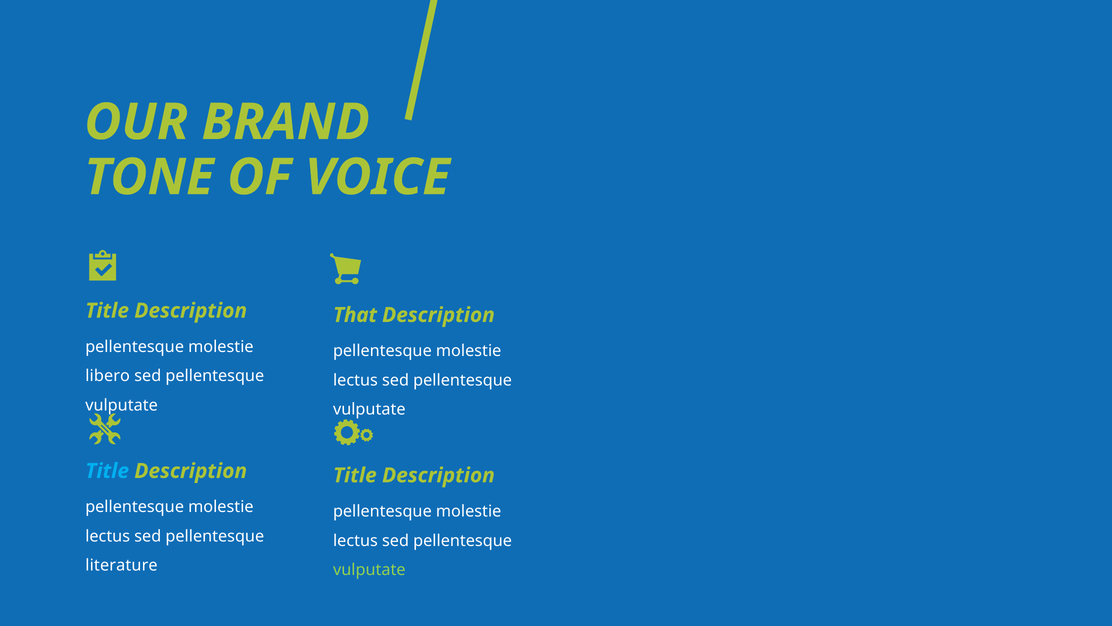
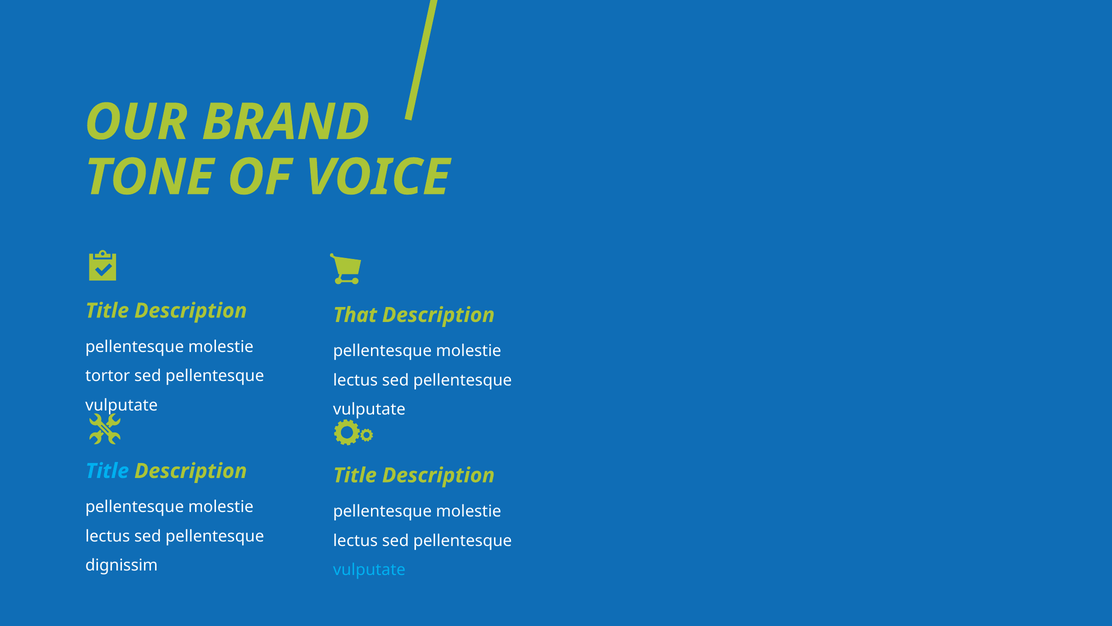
libero: libero -> tortor
literature: literature -> dignissim
vulputate at (369, 569) colour: light green -> light blue
